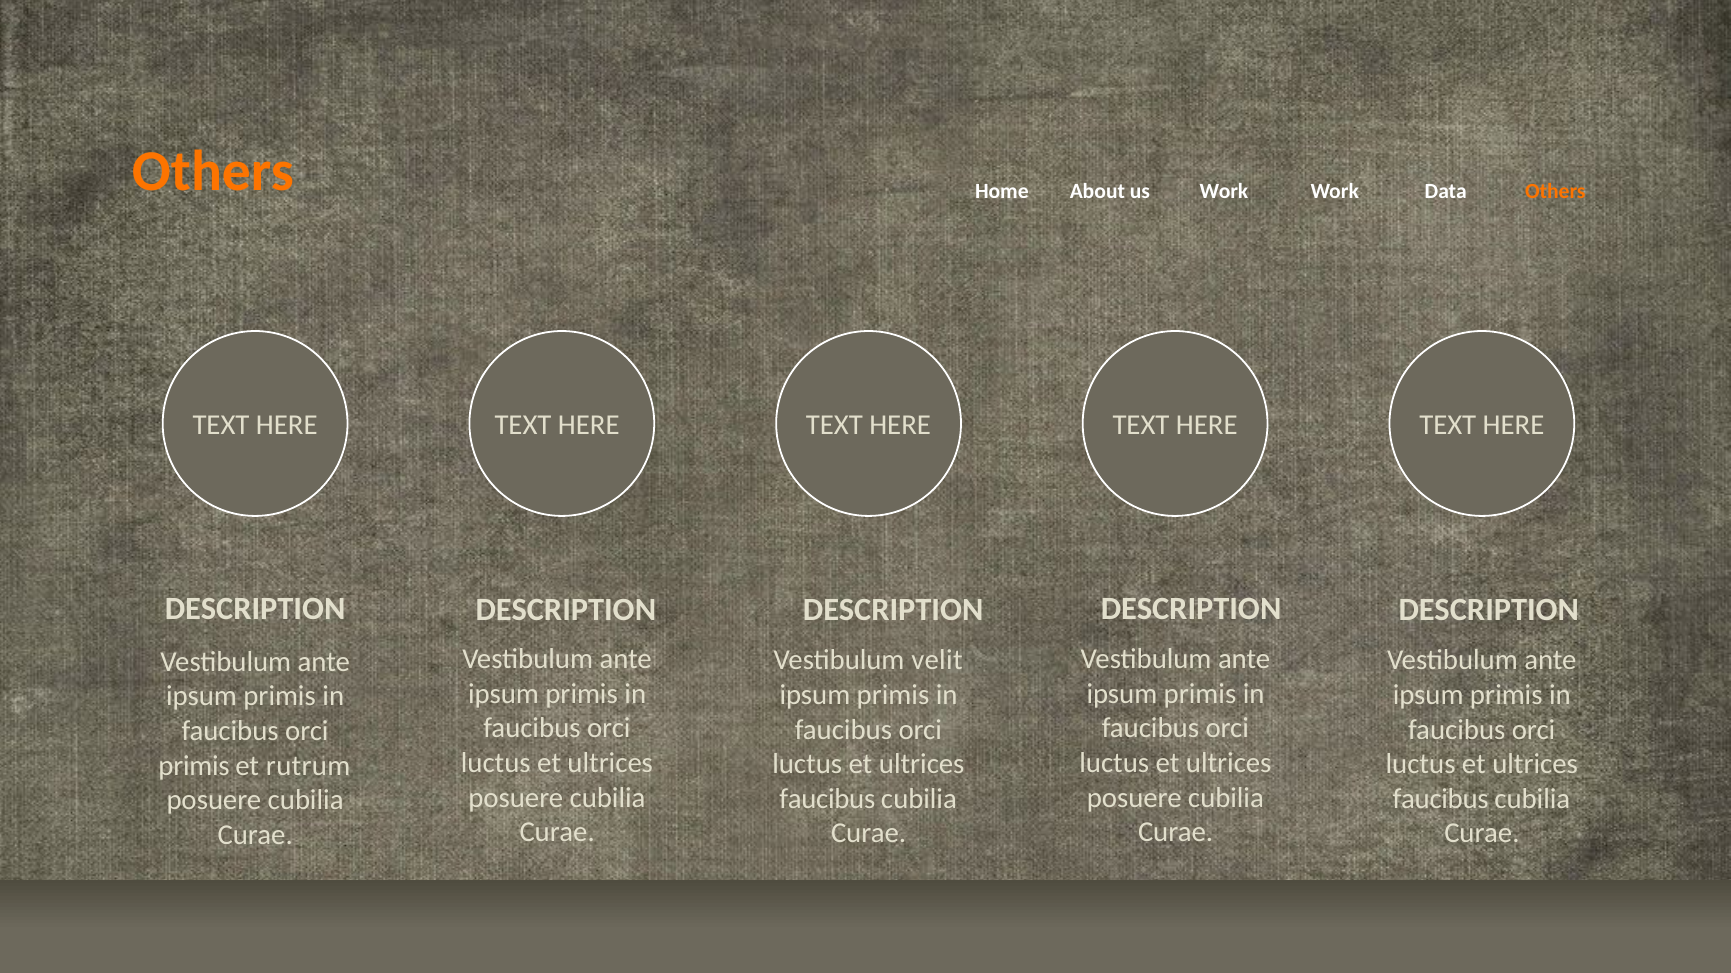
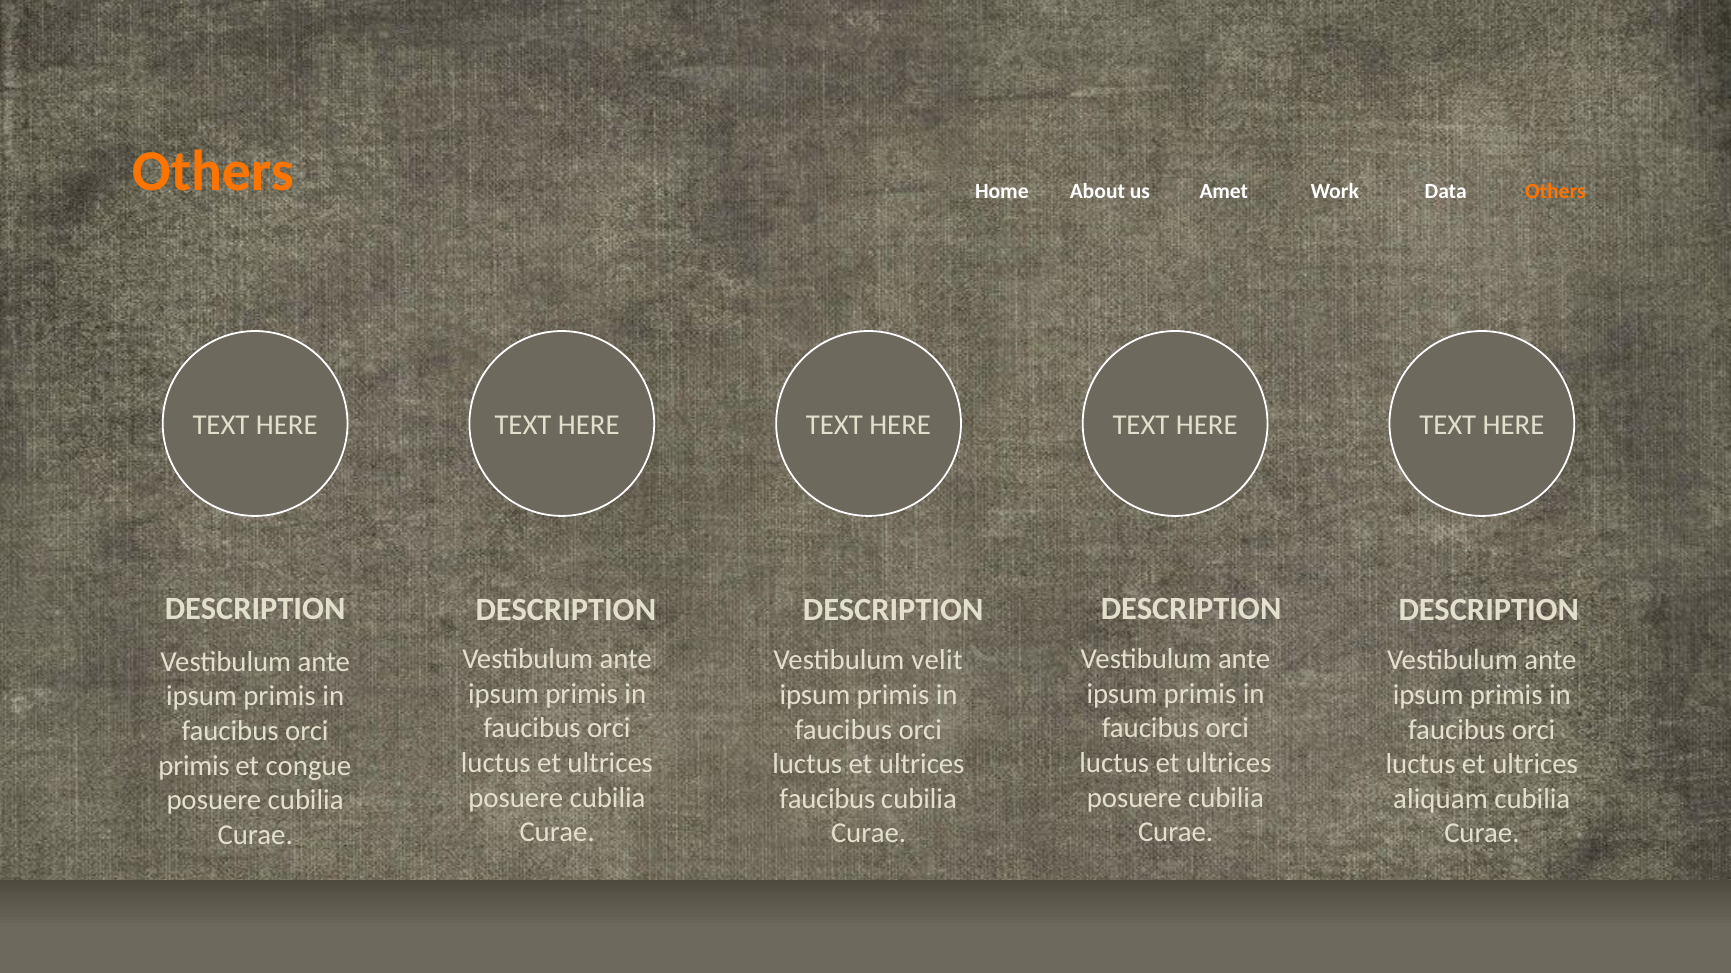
us Work: Work -> Amet
rutrum: rutrum -> congue
faucibus at (1441, 799): faucibus -> aliquam
